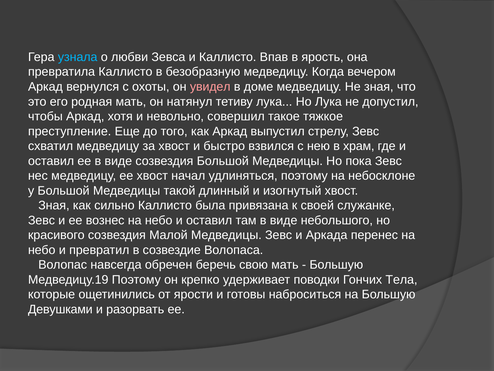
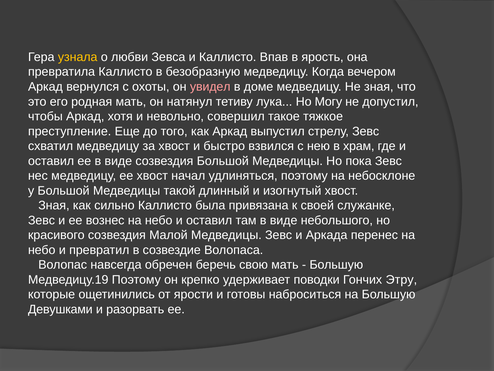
узнала colour: light blue -> yellow
Но Лука: Лука -> Могу
Тела: Тела -> Этру
